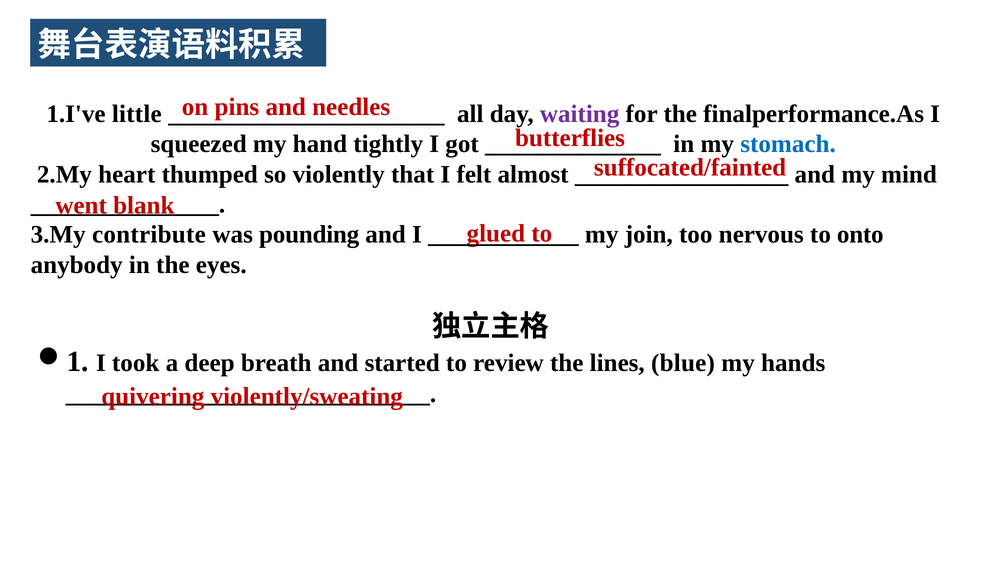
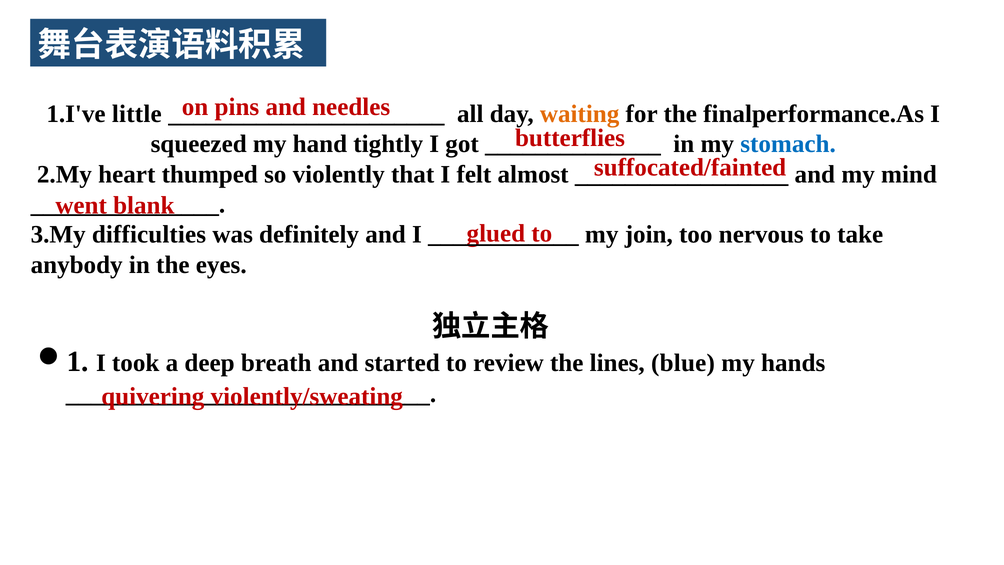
waiting colour: purple -> orange
contribute: contribute -> difficulties
pounding: pounding -> definitely
onto: onto -> take
